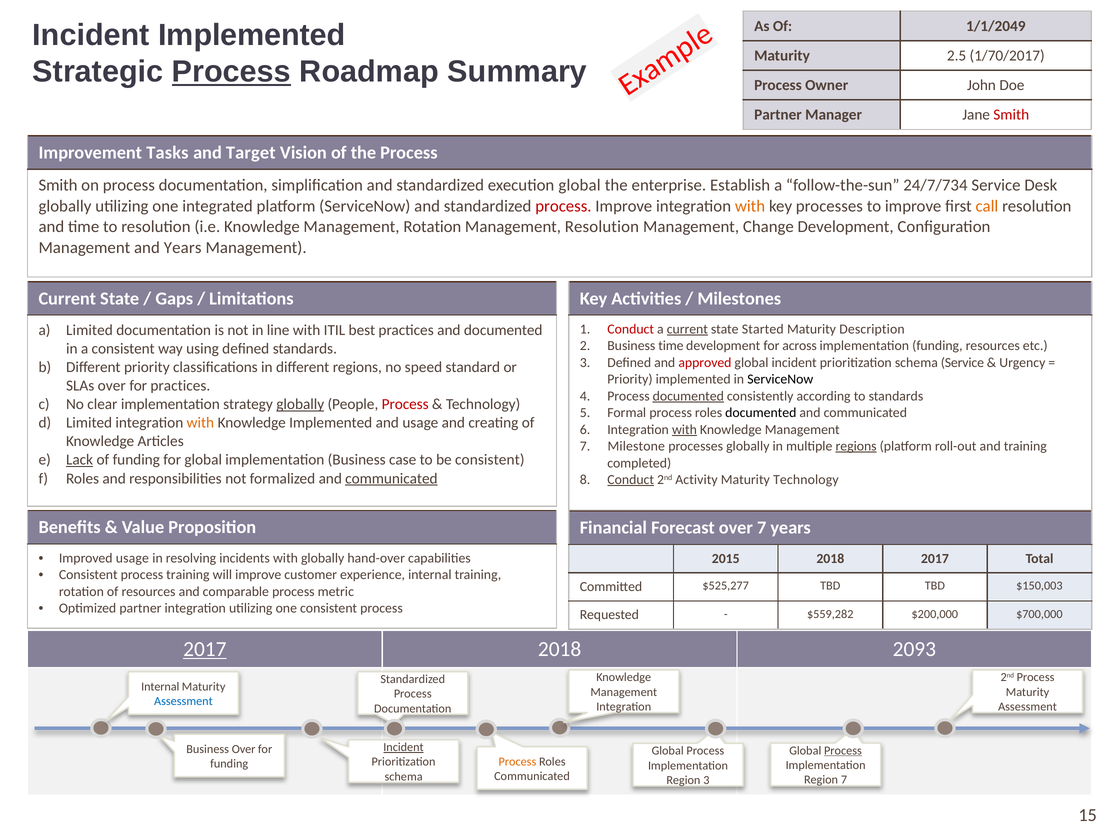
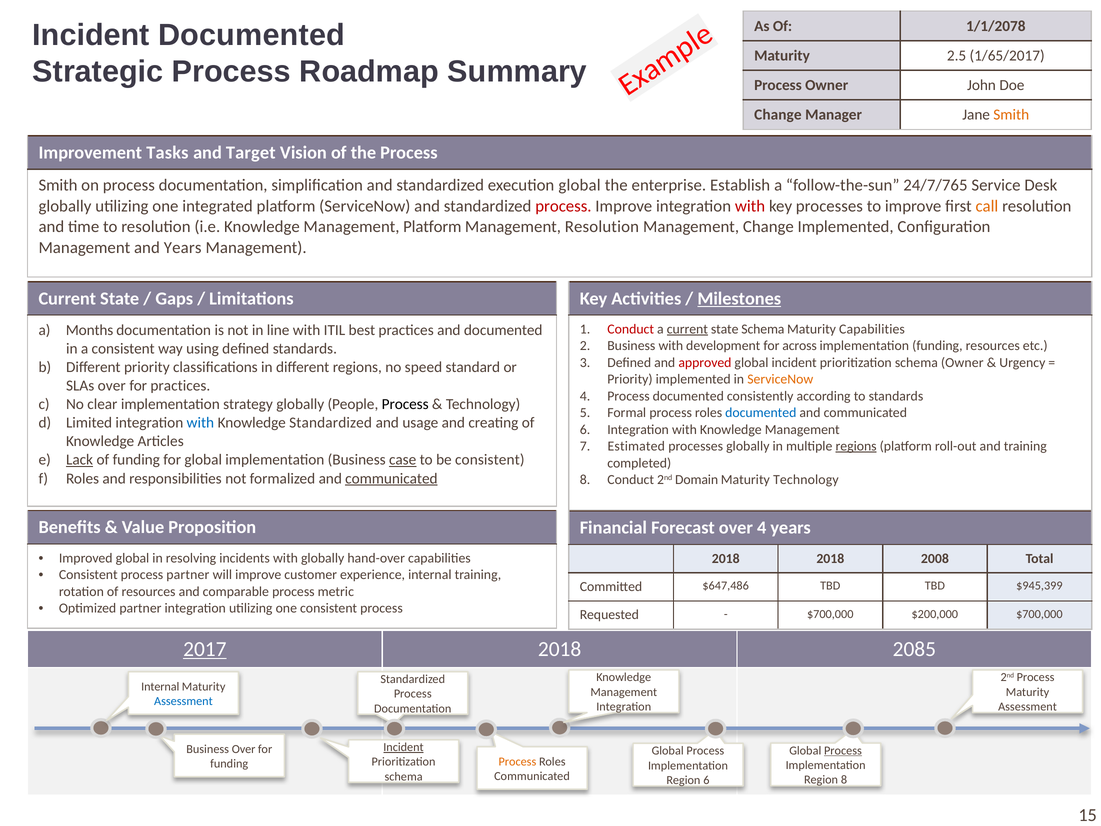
1/1/2049: 1/1/2049 -> 1/1/2078
Incident Implemented: Implemented -> Documented
1/70/2017: 1/70/2017 -> 1/65/2017
Process at (231, 72) underline: present -> none
Partner at (778, 115): Partner -> Change
Smith at (1011, 115) colour: red -> orange
24/7/734: 24/7/734 -> 24/7/765
with at (750, 206) colour: orange -> red
Management Rotation: Rotation -> Platform
Change Development: Development -> Implemented
Milestones underline: none -> present
state Started: Started -> Schema
Maturity Description: Description -> Capabilities
a Limited: Limited -> Months
Business time: time -> with
schema Service: Service -> Owner
ServiceNow at (780, 379) colour: black -> orange
documented at (688, 396) underline: present -> none
globally at (300, 404) underline: present -> none
Process at (405, 404) colour: red -> black
documented at (761, 413) colour: black -> blue
with at (200, 423) colour: orange -> blue
Knowledge Implemented: Implemented -> Standardized
with at (684, 429) underline: present -> none
Milestone: Milestone -> Estimated
case underline: none -> present
Conduct at (631, 480) underline: present -> none
Activity: Activity -> Domain
over 7: 7 -> 4
Improved usage: usage -> global
2015 at (726, 558): 2015 -> 2018
2018 2017: 2017 -> 2008
process training: training -> partner
$525,277: $525,277 -> $647,486
$150,003: $150,003 -> $945,399
$559,282 at (830, 614): $559,282 -> $700,000
2093: 2093 -> 2085
Region 7: 7 -> 8
Region 3: 3 -> 6
